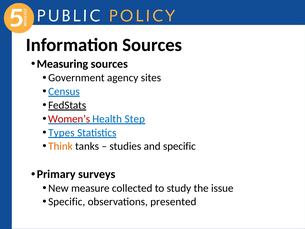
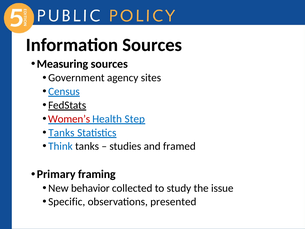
Types at (61, 133): Types -> Tanks
Think colour: orange -> blue
and specific: specific -> framed
surveys: surveys -> framing
measure: measure -> behavior
